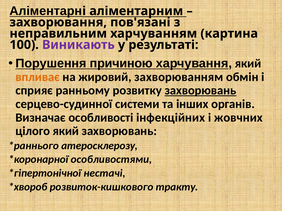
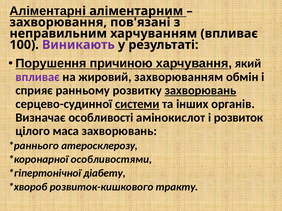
харчуванням картина: картина -> впливає
впливає at (38, 77) colour: orange -> purple
системи underline: none -> present
інфекційних: інфекційних -> амінокислот
жовчних: жовчних -> розвиток
цілого який: який -> маса
нестачі: нестачі -> діабету
